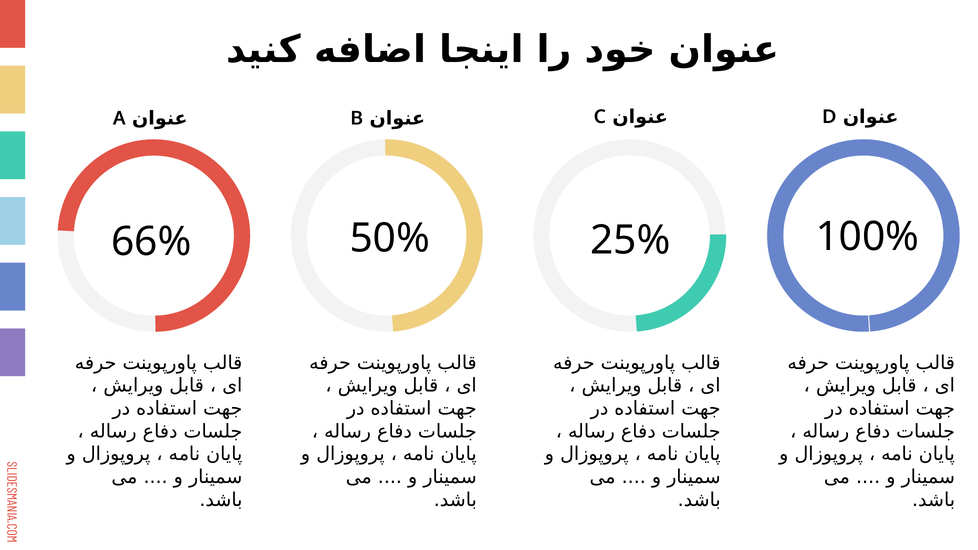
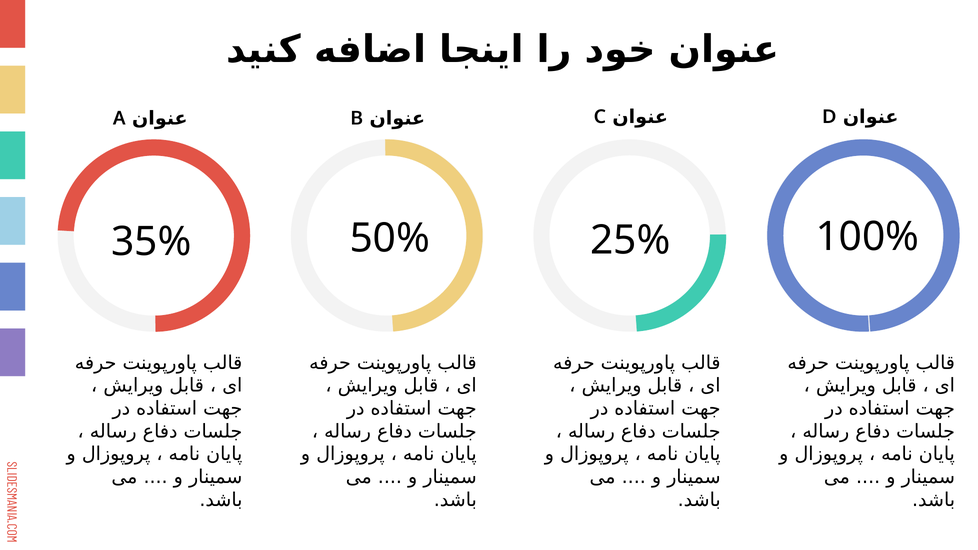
66%: 66% -> 35%
